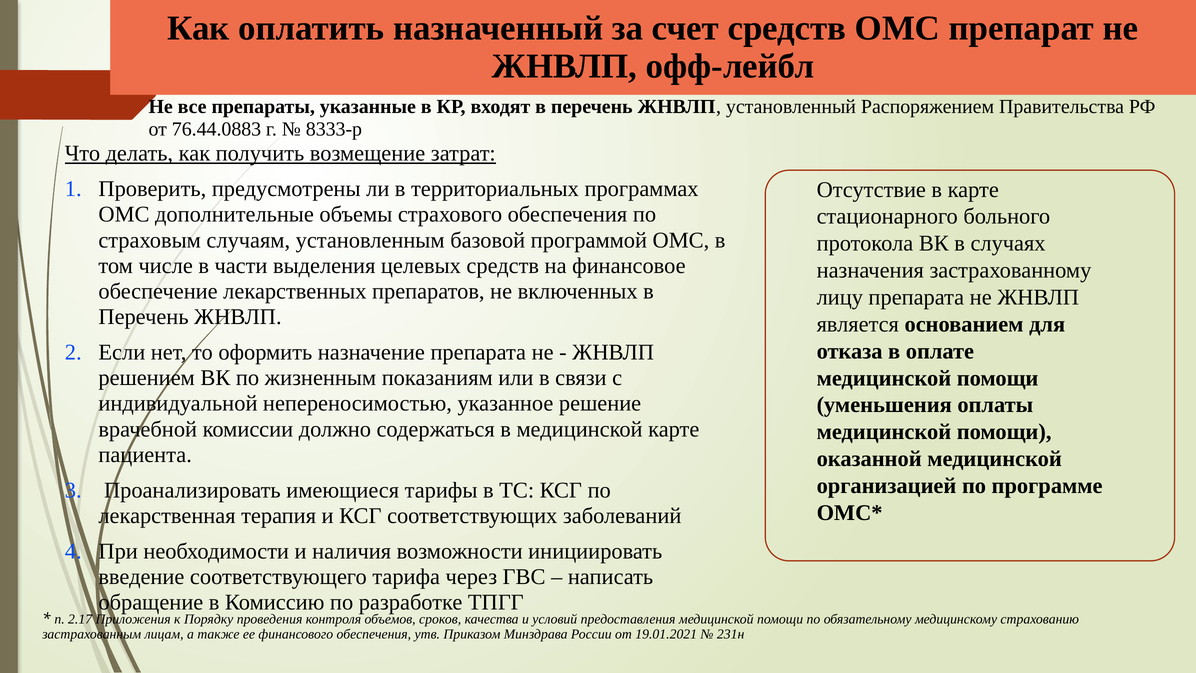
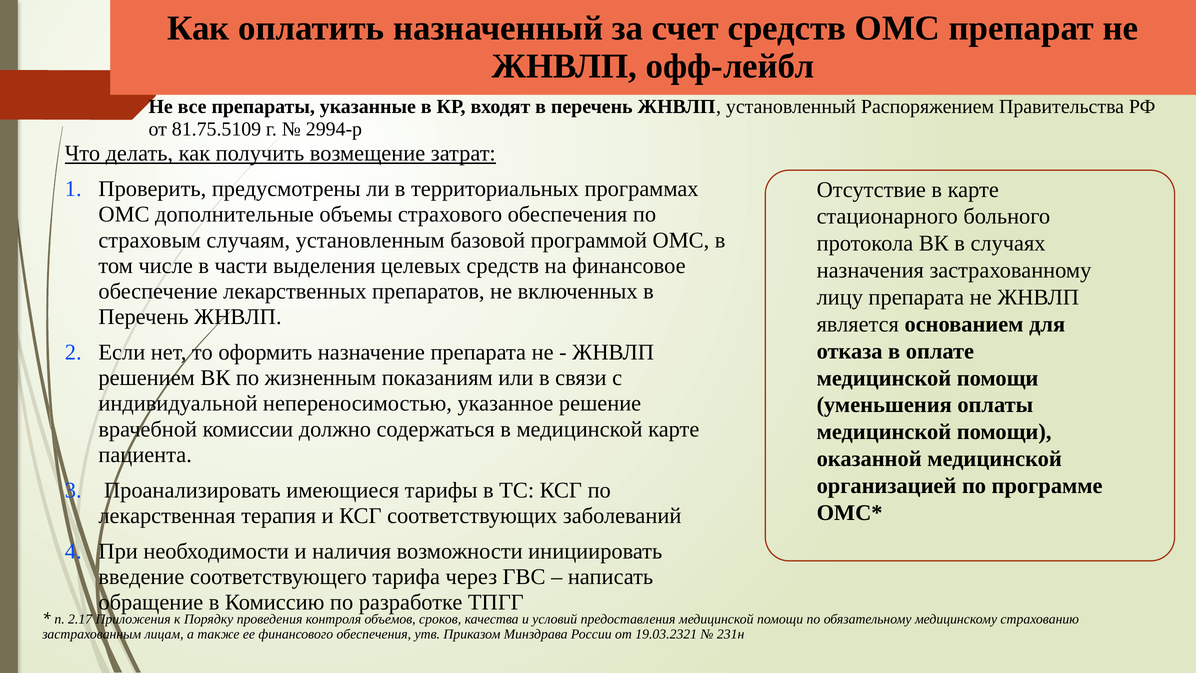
76.44.0883: 76.44.0883 -> 81.75.5109
8333-р: 8333-р -> 2994-р
19.01.2021: 19.01.2021 -> 19.03.2321
